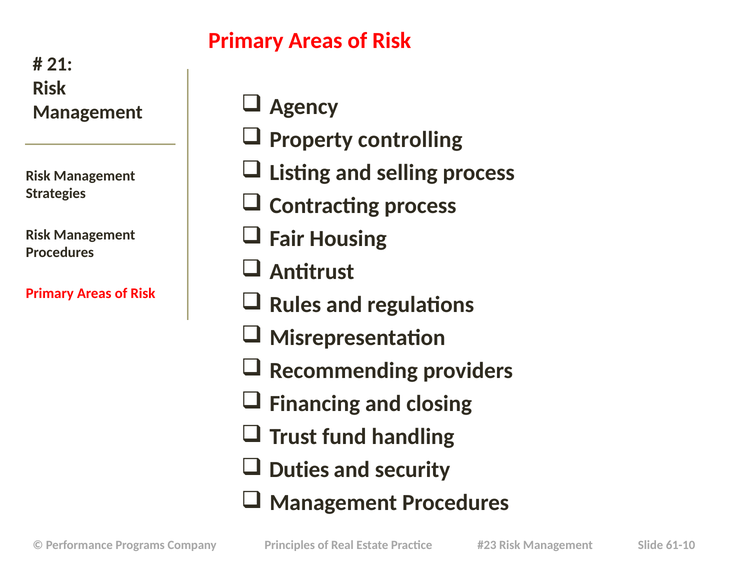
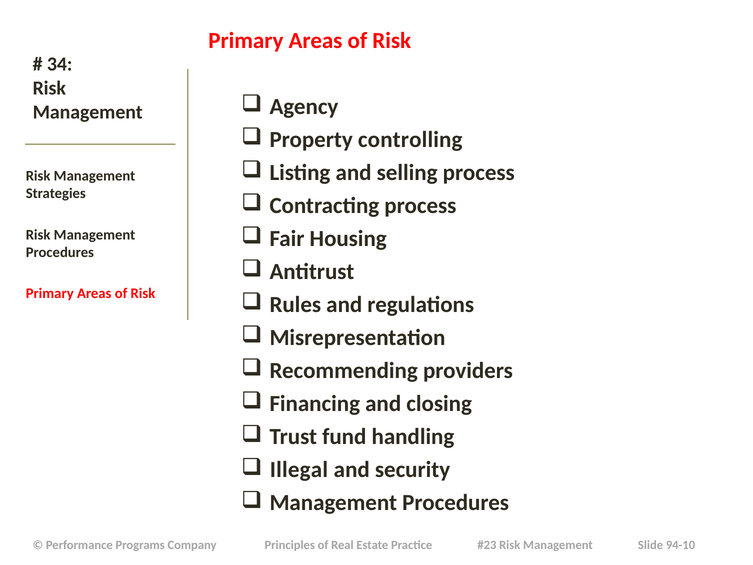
21: 21 -> 34
Duties: Duties -> Illegal
61-10: 61-10 -> 94-10
